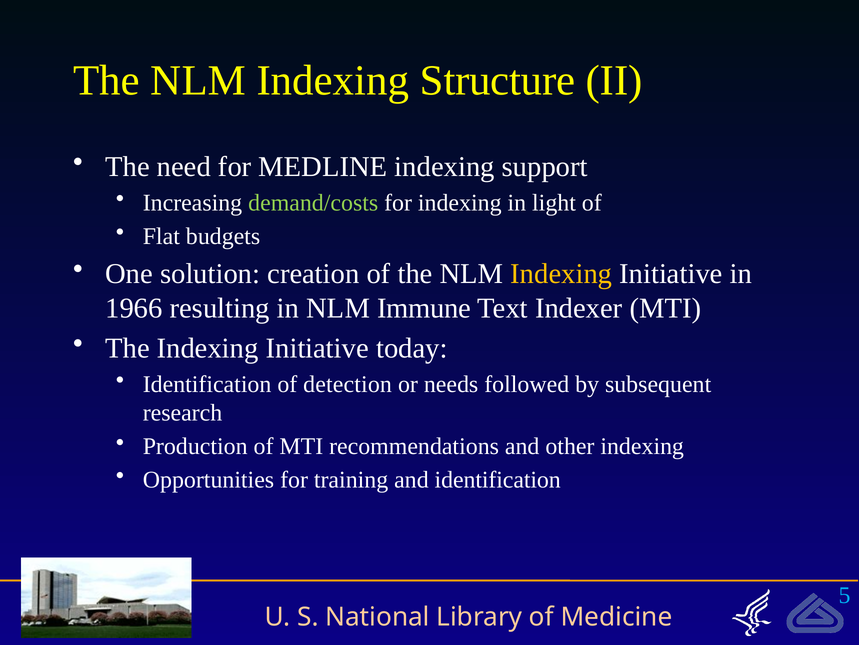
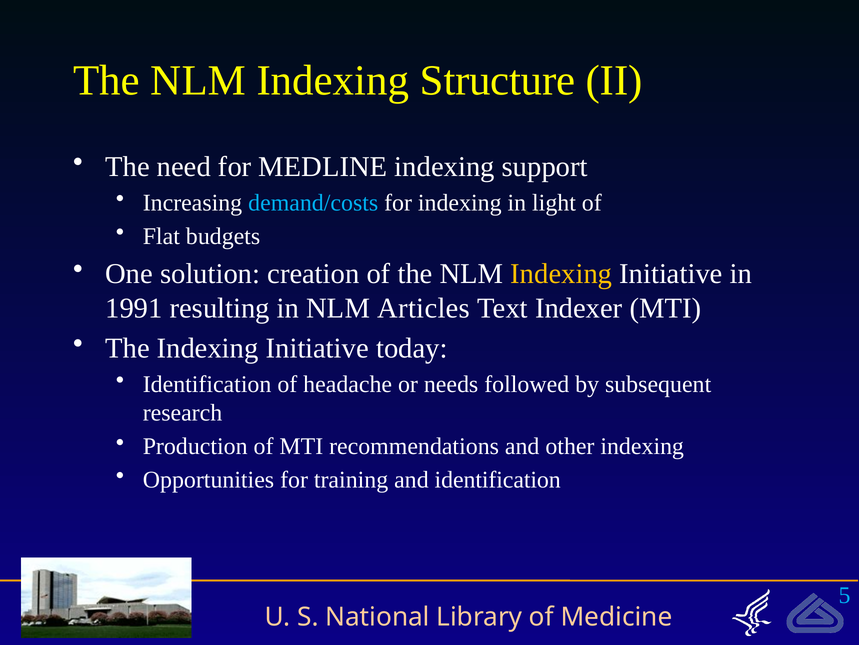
demand/costs colour: light green -> light blue
1966: 1966 -> 1991
Immune: Immune -> Articles
detection: detection -> headache
